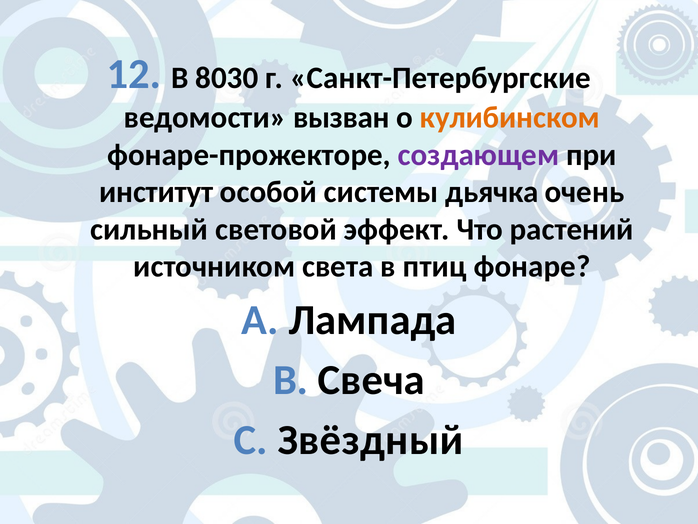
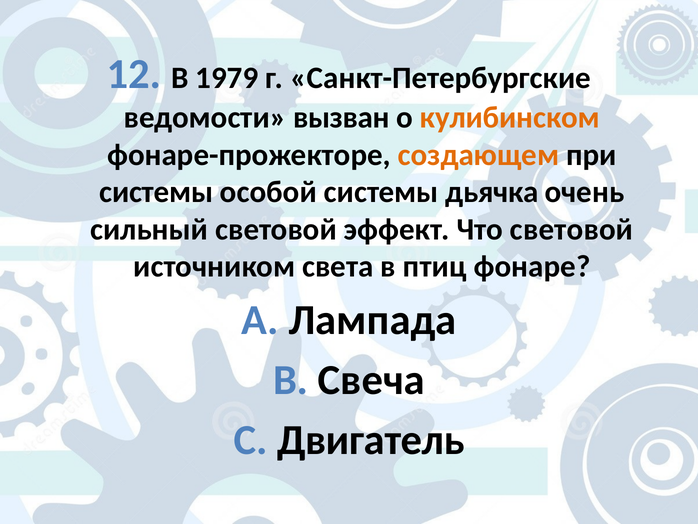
8030: 8030 -> 1979
создающем colour: purple -> orange
институт at (156, 192): институт -> системы
Что растений: растений -> световой
Звёздный: Звёздный -> Двигатель
